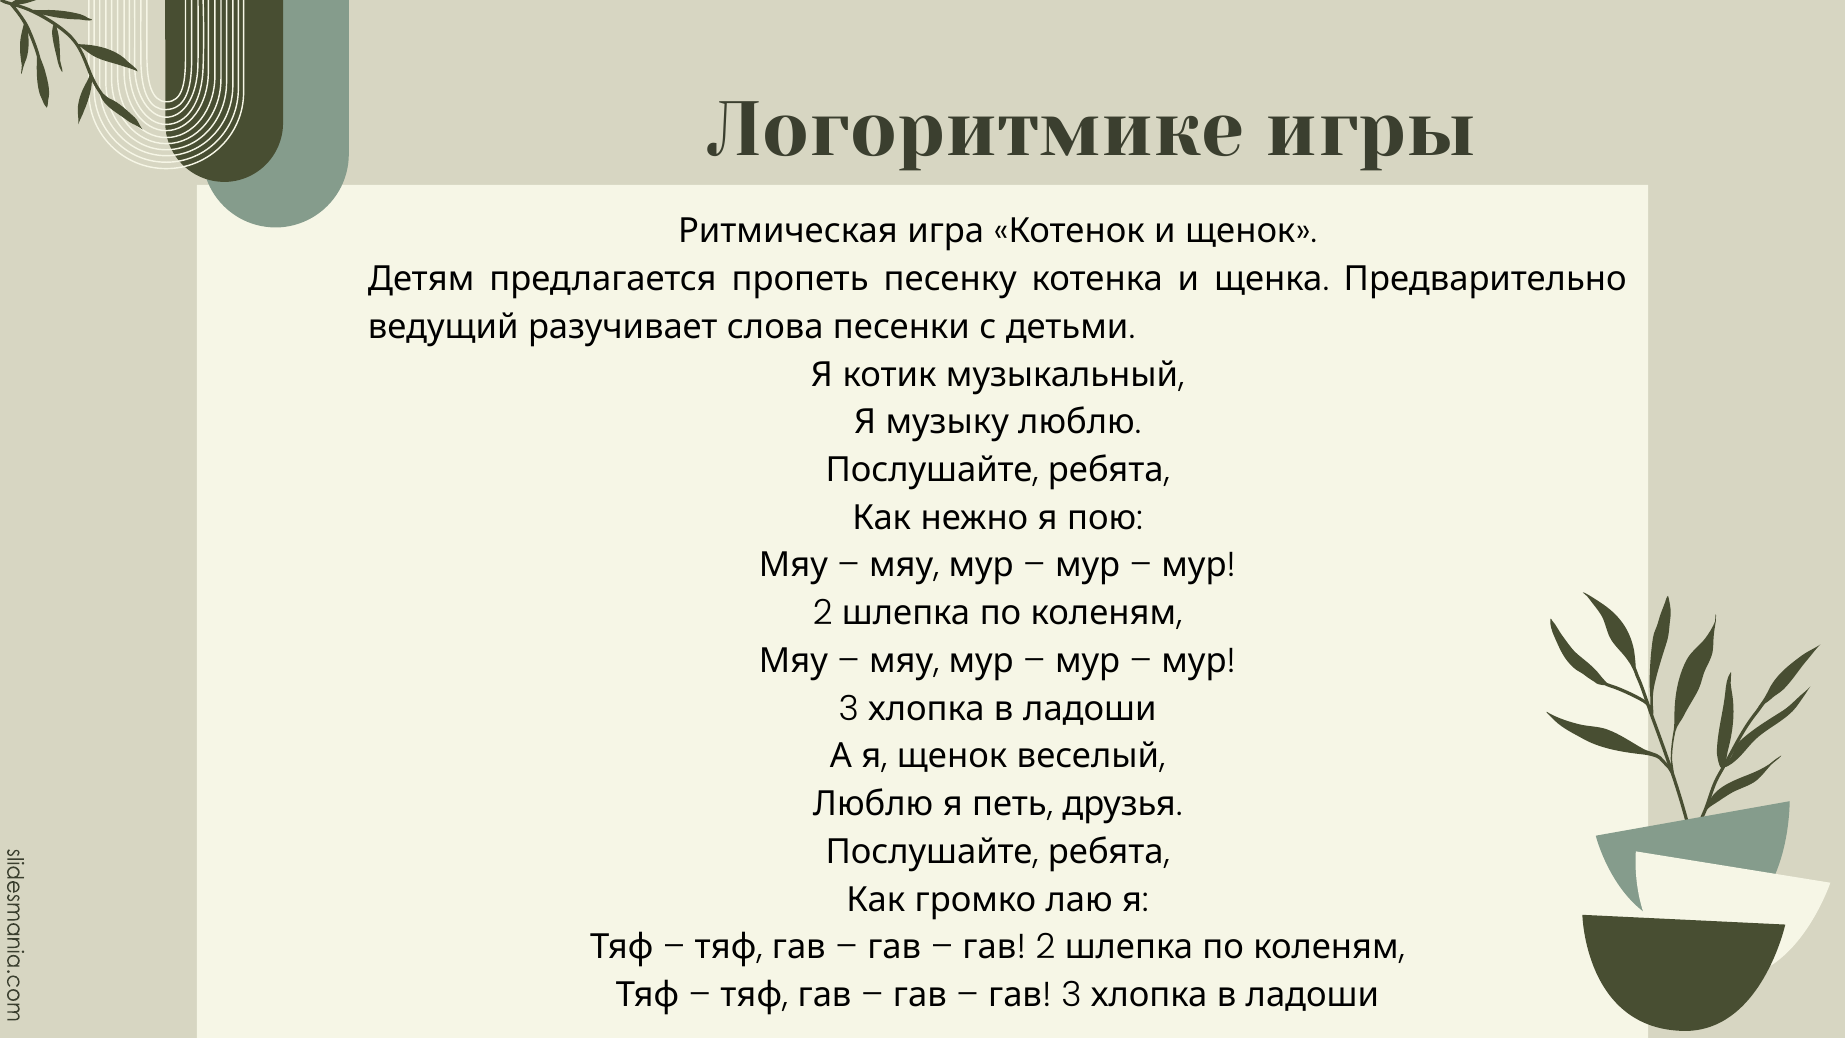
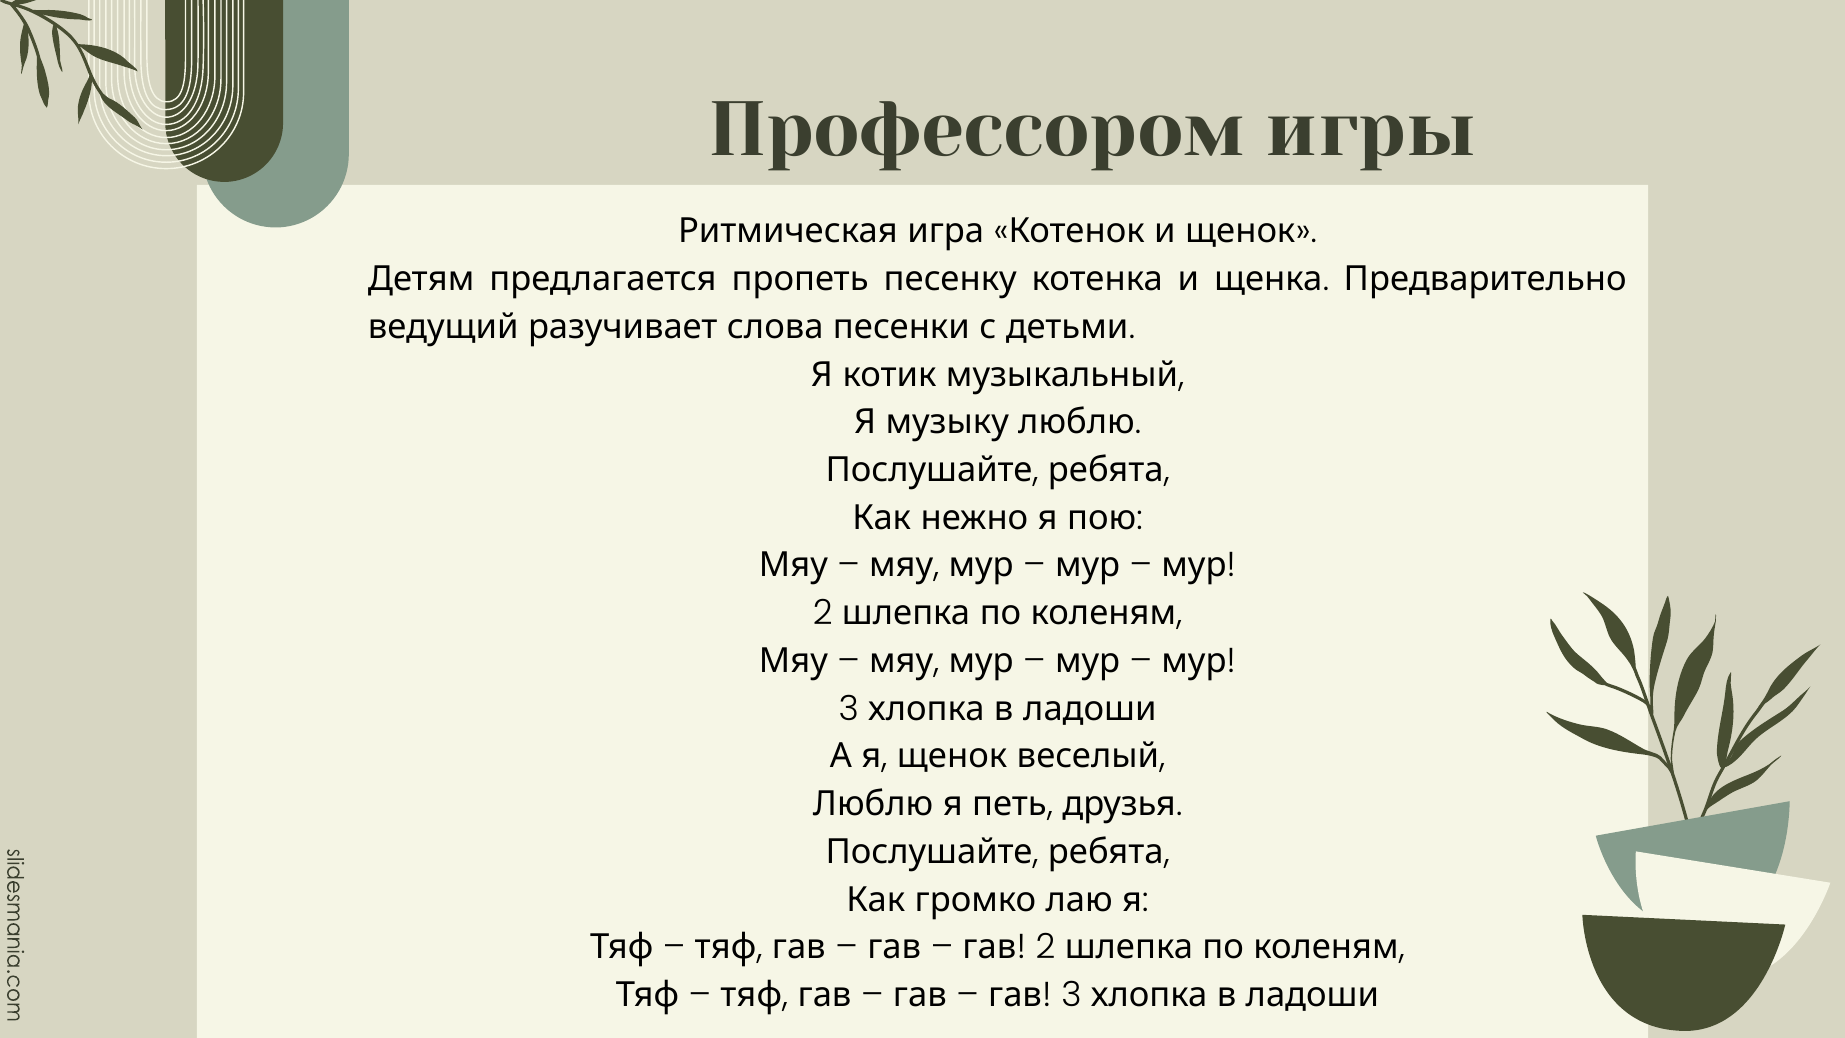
Логоритмике: Логоритмике -> Профессором
